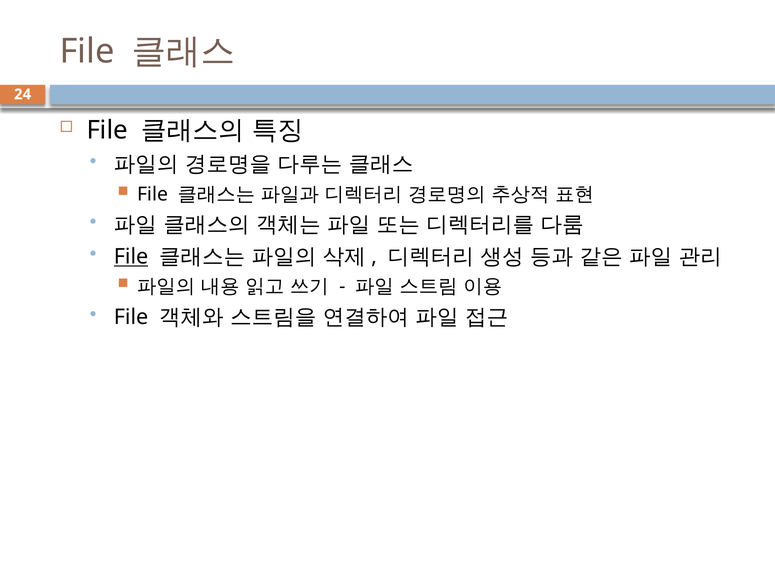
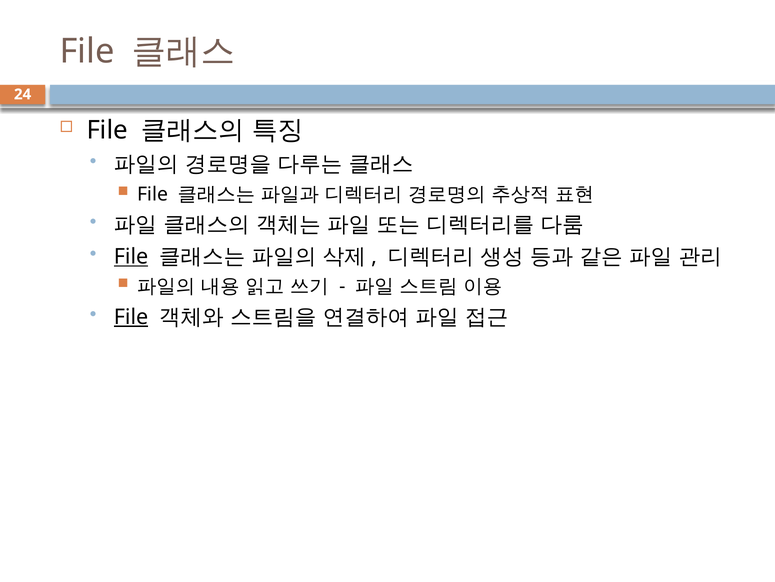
File at (131, 317) underline: none -> present
